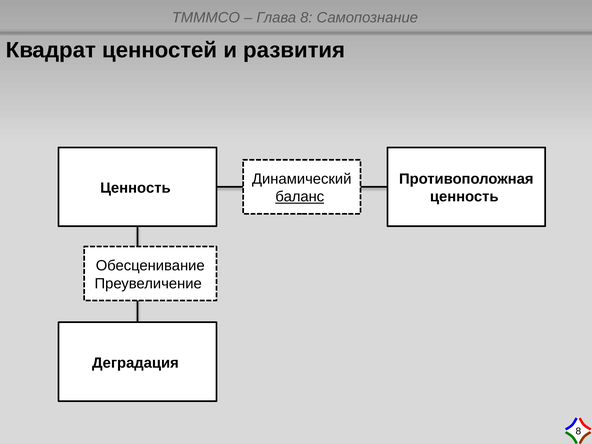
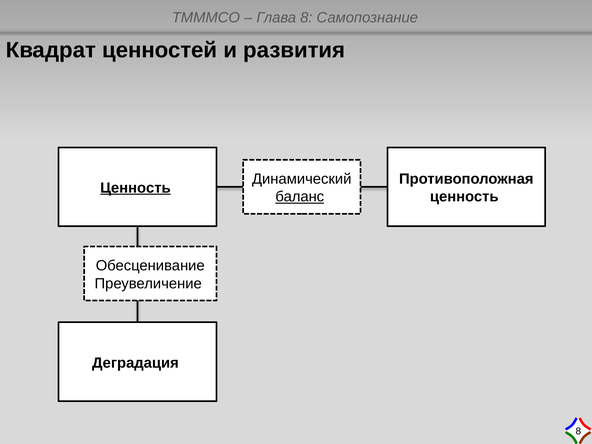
Ценность at (135, 188) underline: none -> present
